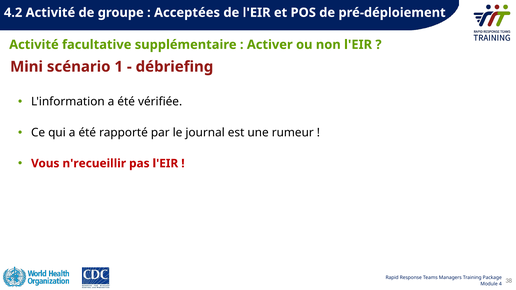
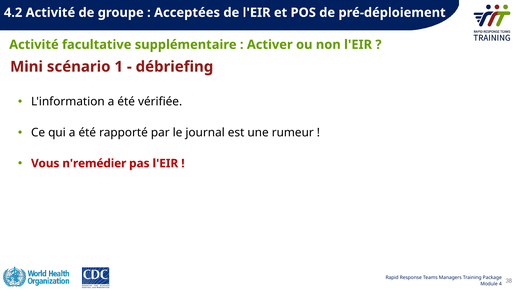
n'recueillir: n'recueillir -> n'remédier
